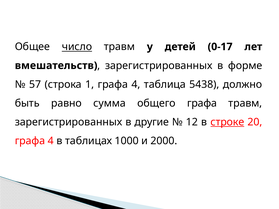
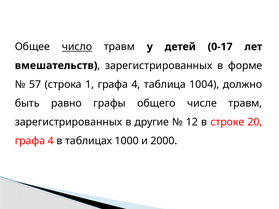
5438: 5438 -> 1004
сумма: сумма -> графы
общего графа: графа -> числе
строке underline: present -> none
